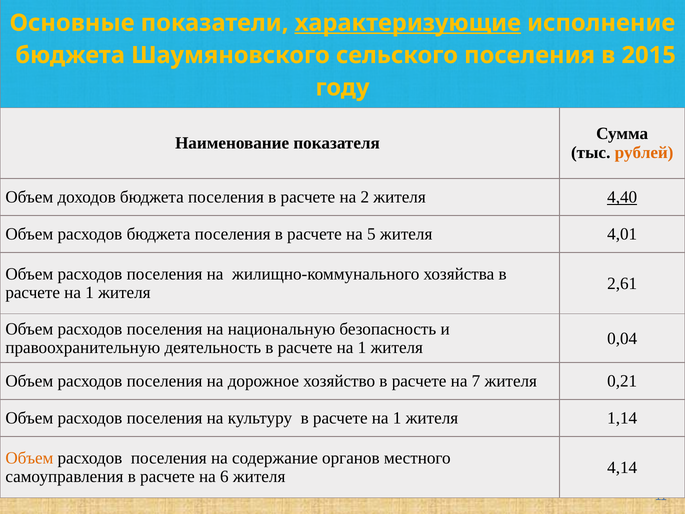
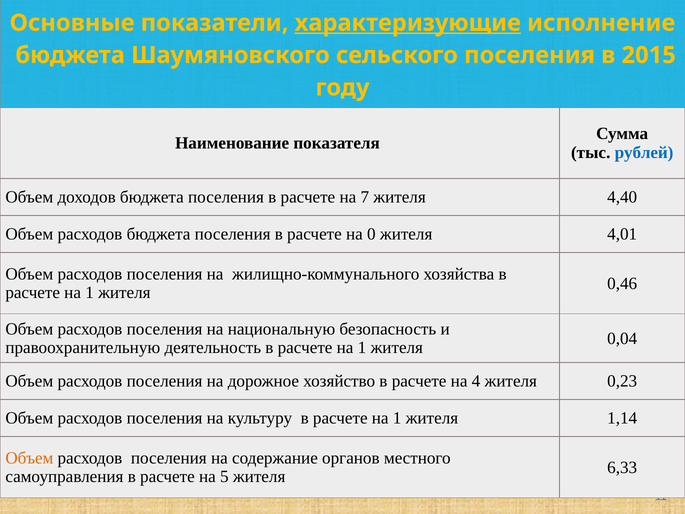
рублей colour: orange -> blue
2: 2 -> 7
4,40 underline: present -> none
5: 5 -> 0
2,61: 2,61 -> 0,46
7: 7 -> 4
0,21: 0,21 -> 0,23
4,14: 4,14 -> 6,33
6: 6 -> 5
